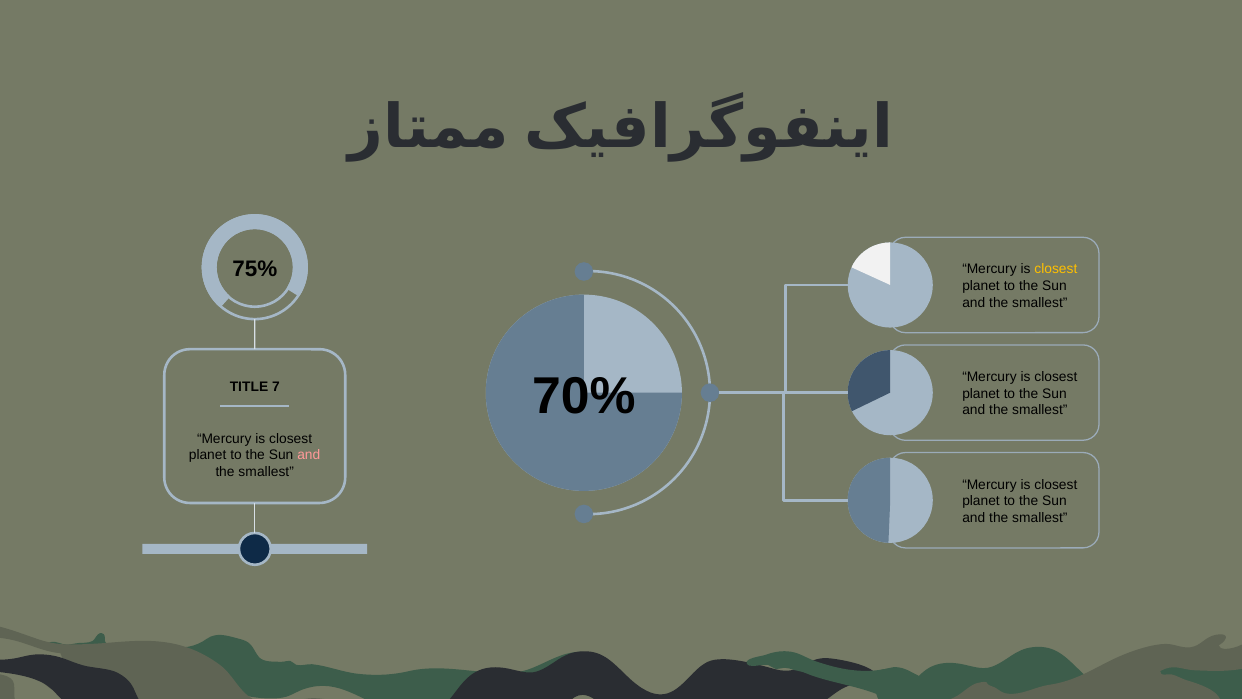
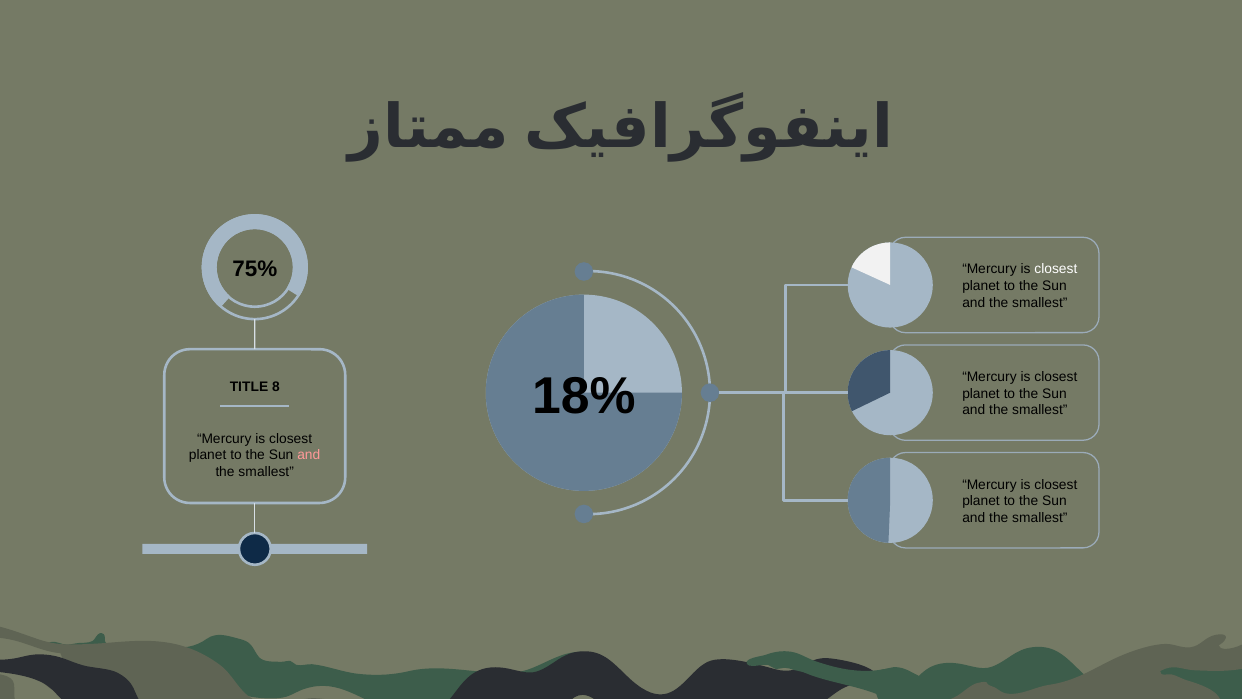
closest at (1056, 269) colour: yellow -> white
70%: 70% -> 18%
7: 7 -> 8
